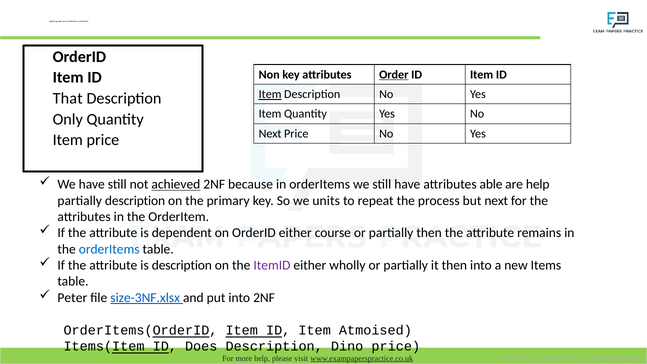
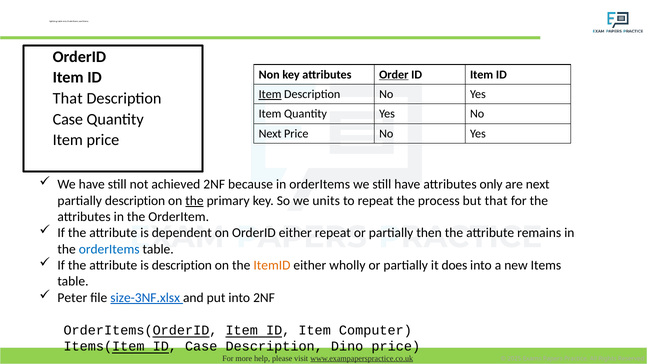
Only at (68, 119): Only -> Case
achieved underline: present -> none
able: able -> only
are help: help -> next
the at (194, 201) underline: none -> present
but next: next -> that
either course: course -> repeat
ItemID colour: purple -> orange
it then: then -> does
Atmoised: Atmoised -> Computer
ID Does: Does -> Case
